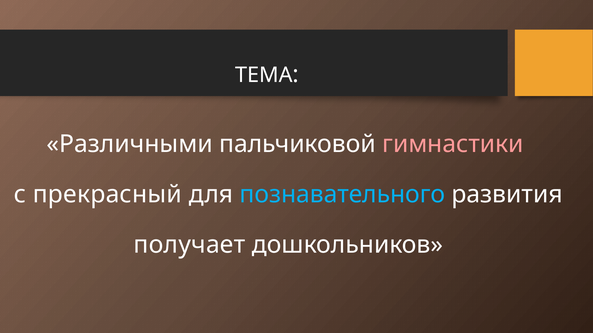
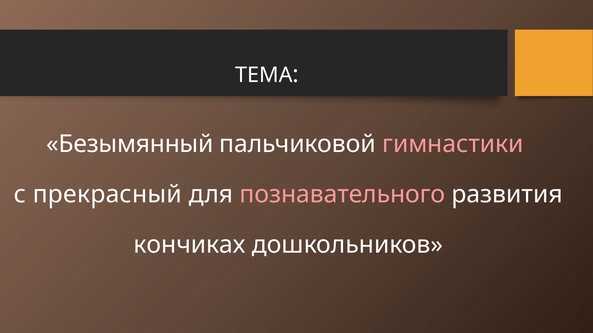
Различными: Различными -> Безымянный
познавательного colour: light blue -> pink
получает: получает -> кончиках
